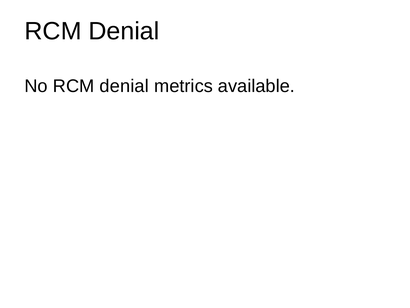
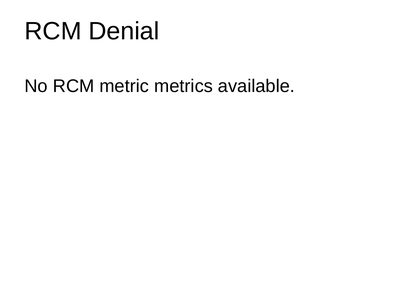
No RCM denial: denial -> metric
